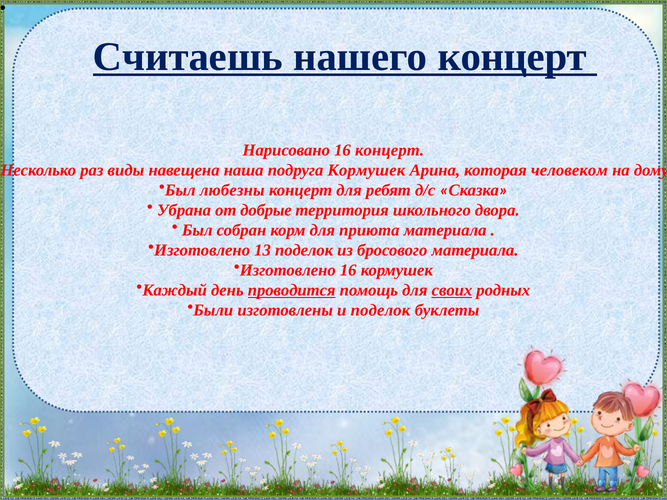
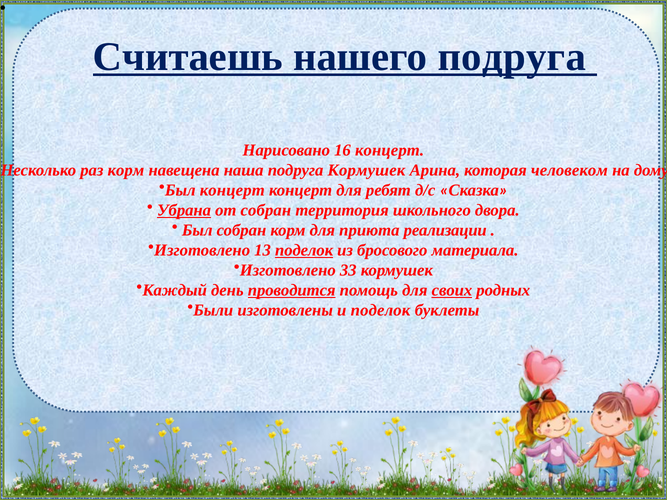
нашего концерт: концерт -> подруга
раз виды: виды -> корм
Был любезны: любезны -> концерт
Убрана underline: none -> present
от добрые: добрые -> собран
приюта материала: материала -> реализации
поделок at (304, 250) underline: none -> present
Изготовлено 16: 16 -> 33
